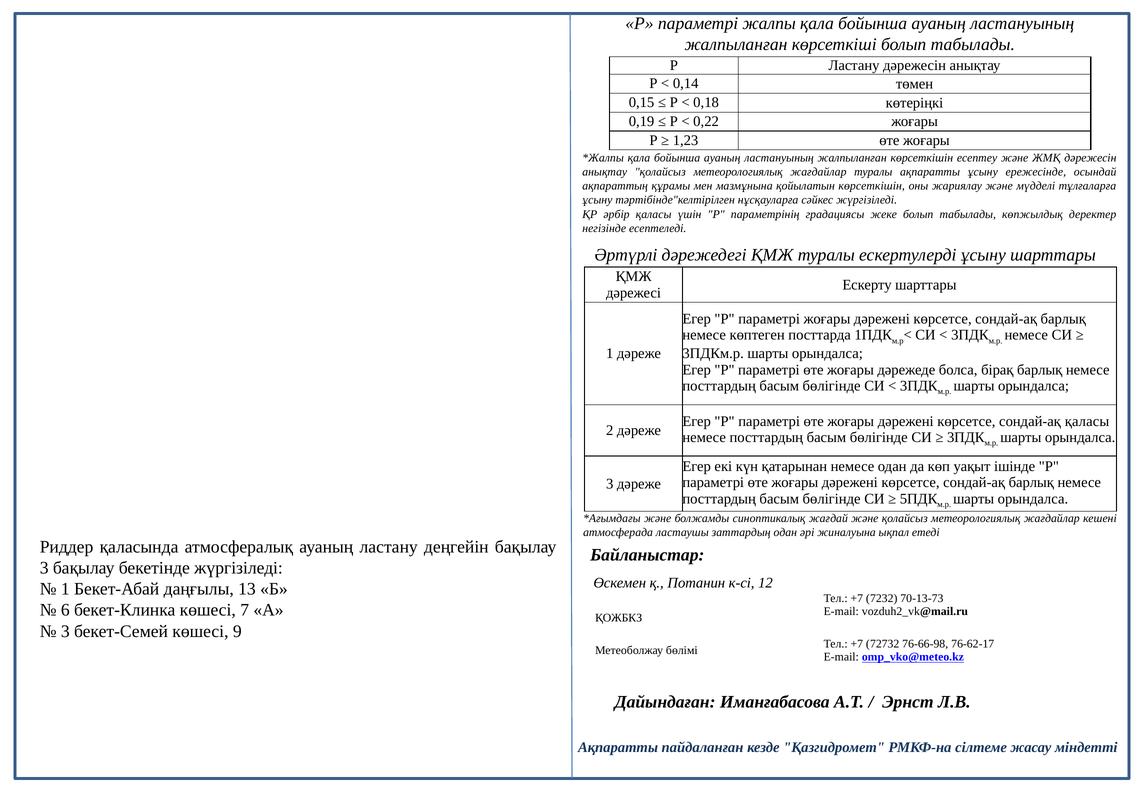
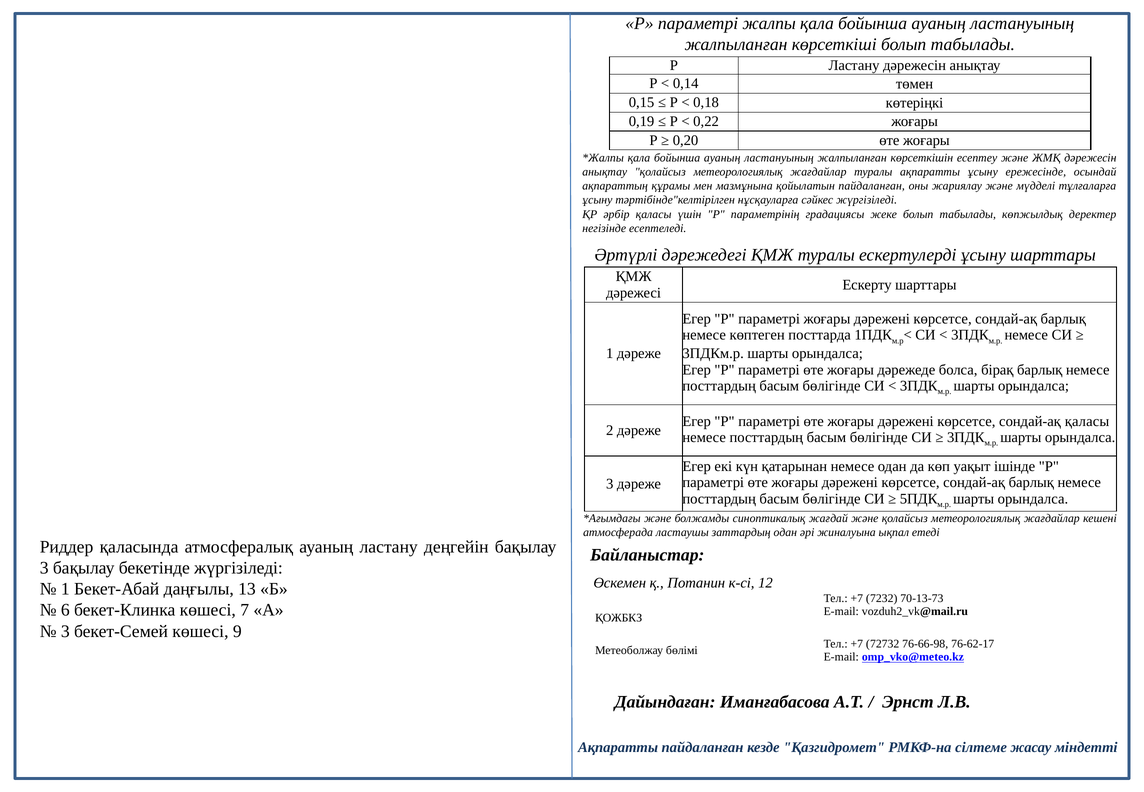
1,23: 1,23 -> 0,20
қойылатын көрсеткішін: көрсеткішін -> пайдаланған
